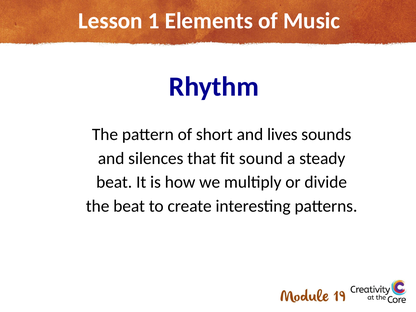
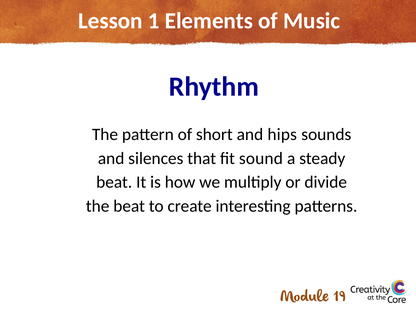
lives: lives -> hips
